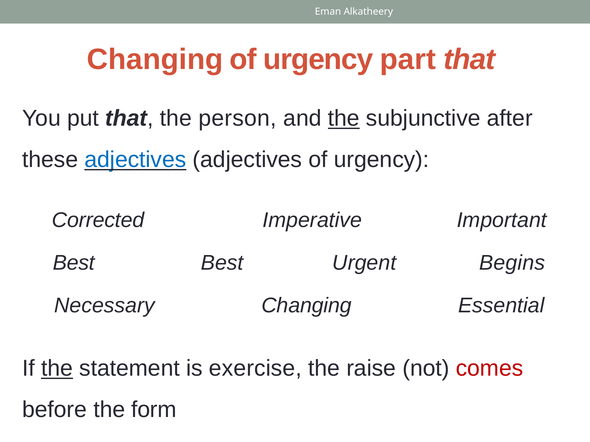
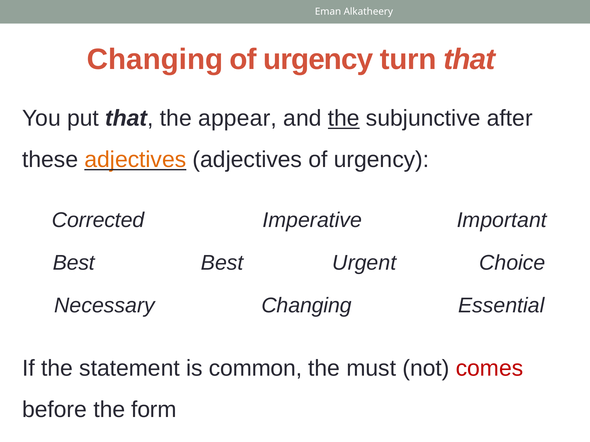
part: part -> turn
person: person -> appear
adjectives at (135, 160) colour: blue -> orange
Begins: Begins -> Choice
the at (57, 369) underline: present -> none
exercise: exercise -> common
raise: raise -> must
